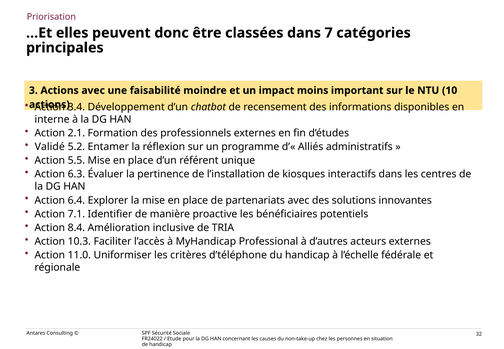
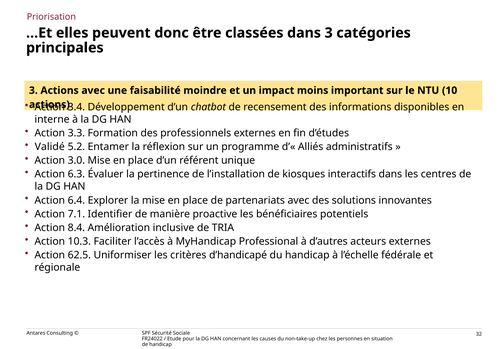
dans 7: 7 -> 3
2.1: 2.1 -> 3.3
5.5: 5.5 -> 3.0
11.0: 11.0 -> 62.5
d’téléphone: d’téléphone -> d’handicapé
